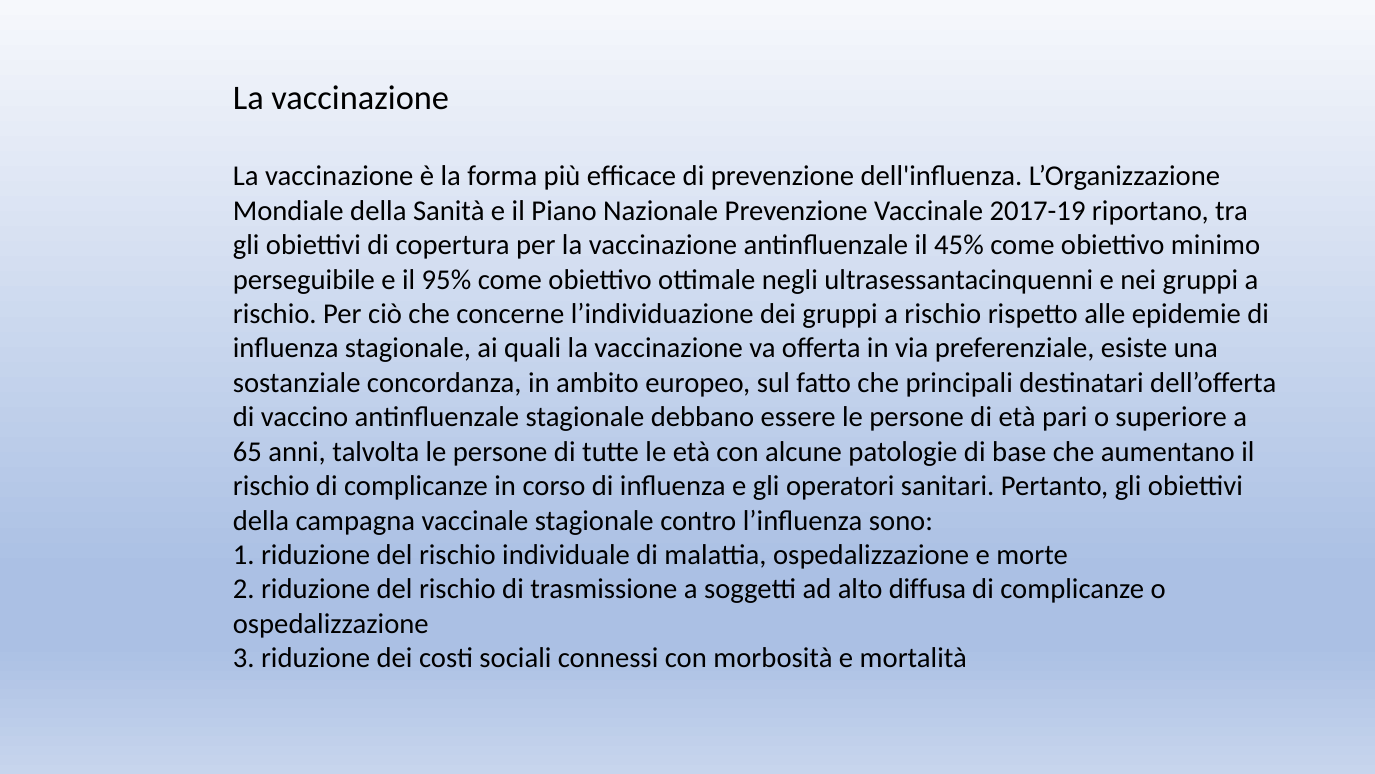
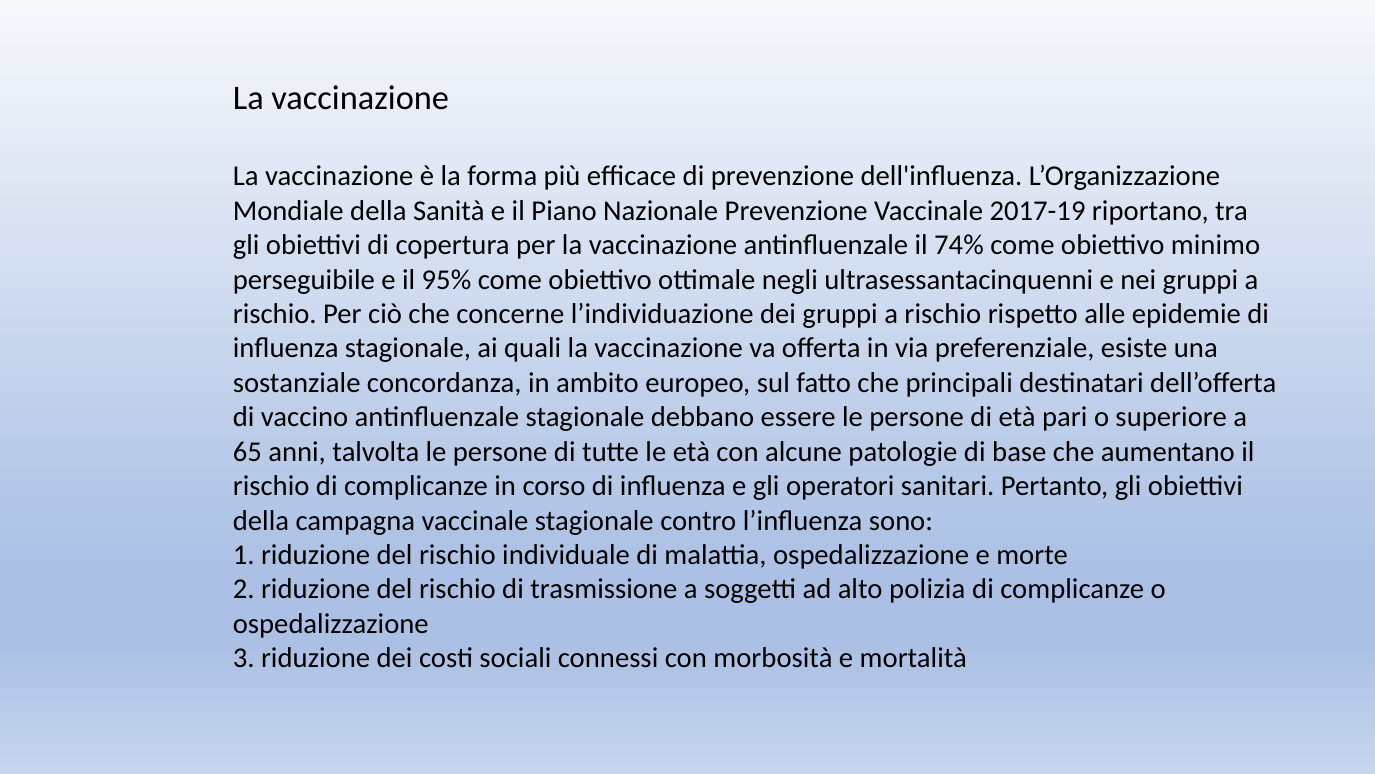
45%: 45% -> 74%
diffusa: diffusa -> polizia
